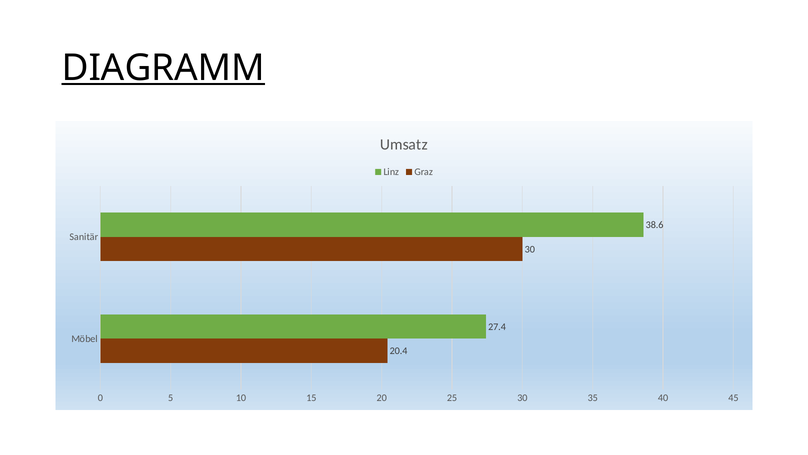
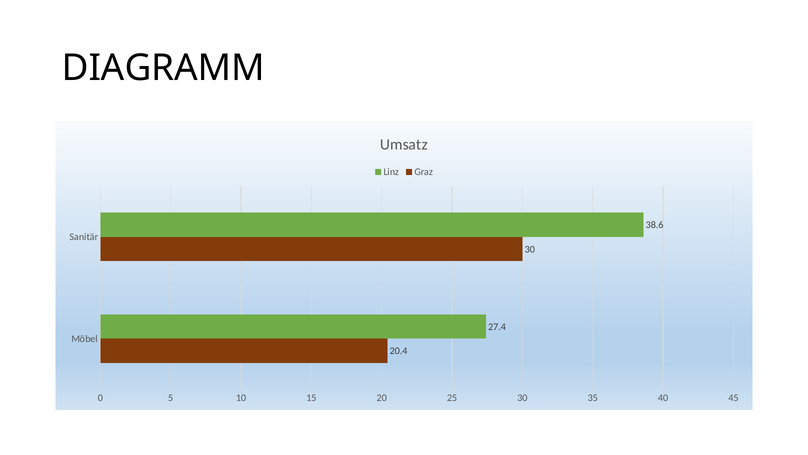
DIAGRAMM underline: present -> none
